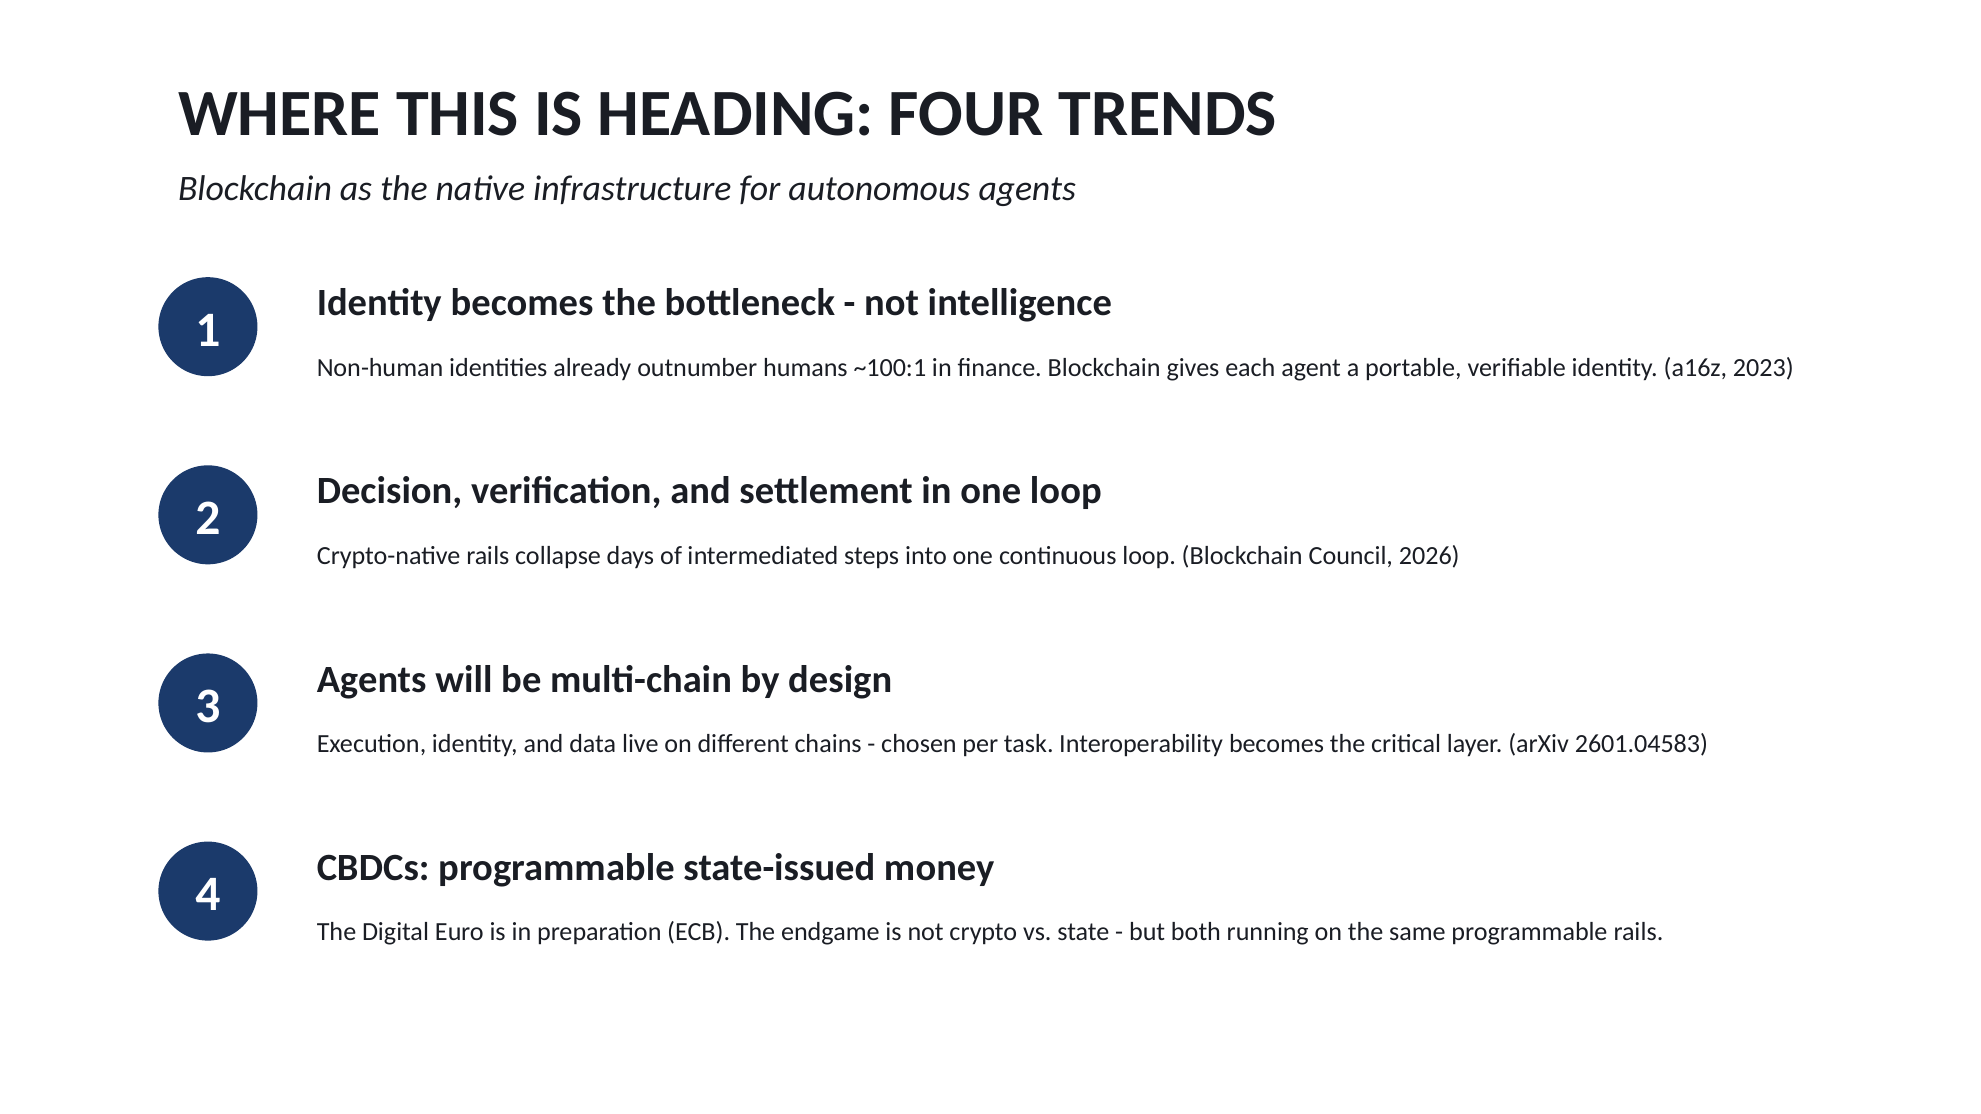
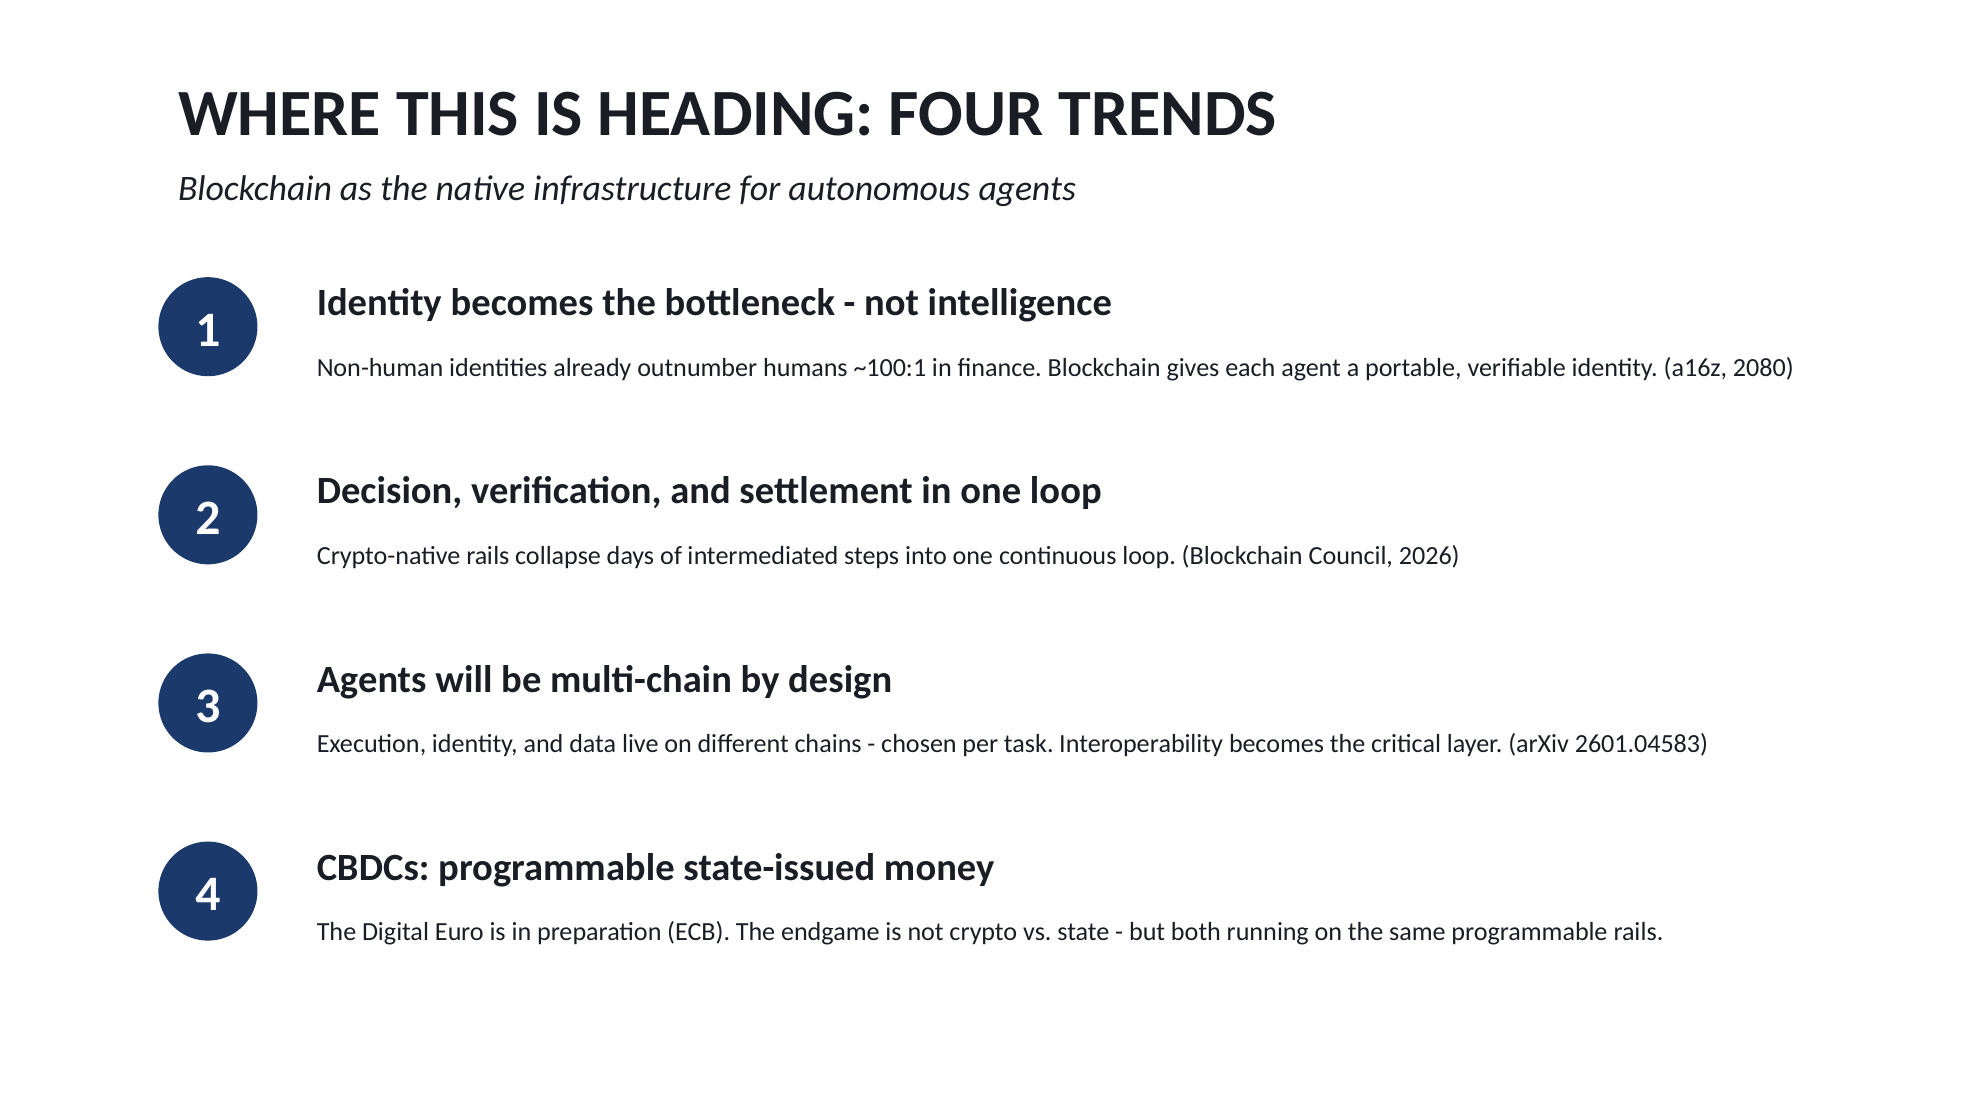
2023: 2023 -> 2080
